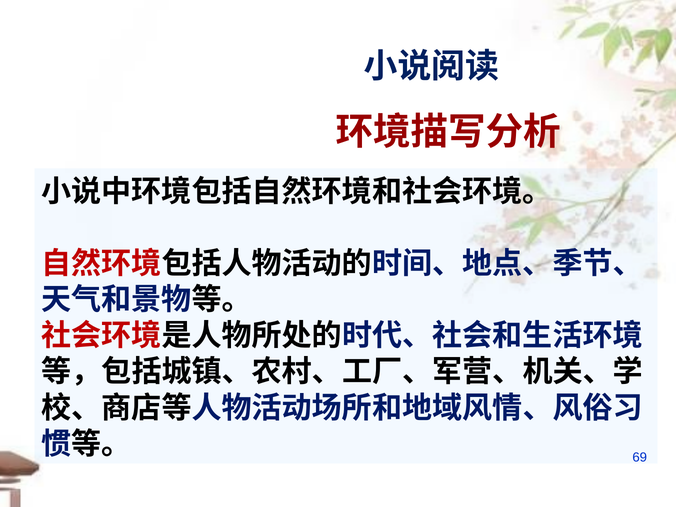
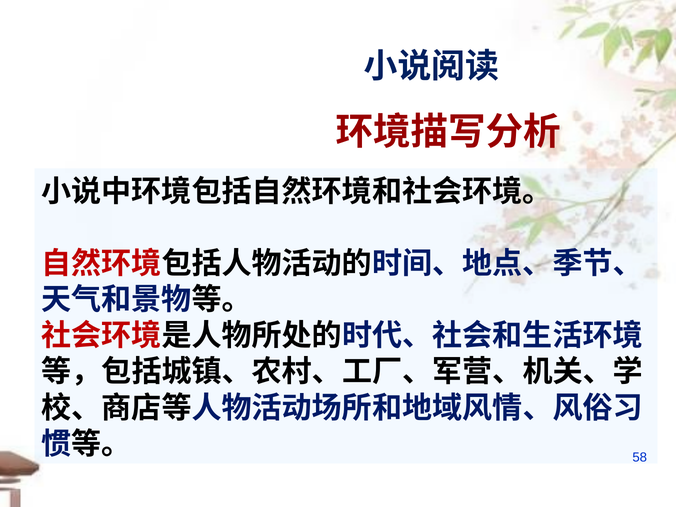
69: 69 -> 58
